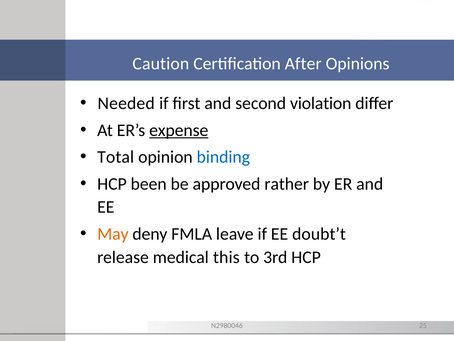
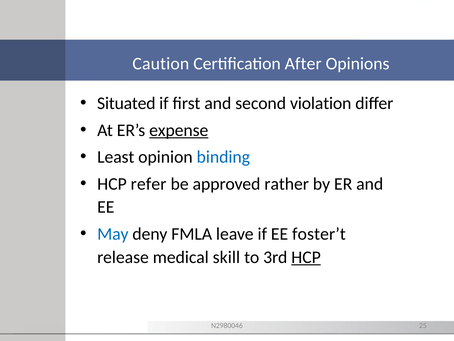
Needed: Needed -> Situated
Total: Total -> Least
been: been -> refer
May colour: orange -> blue
doubt’t: doubt’t -> foster’t
this: this -> skill
HCP at (306, 257) underline: none -> present
